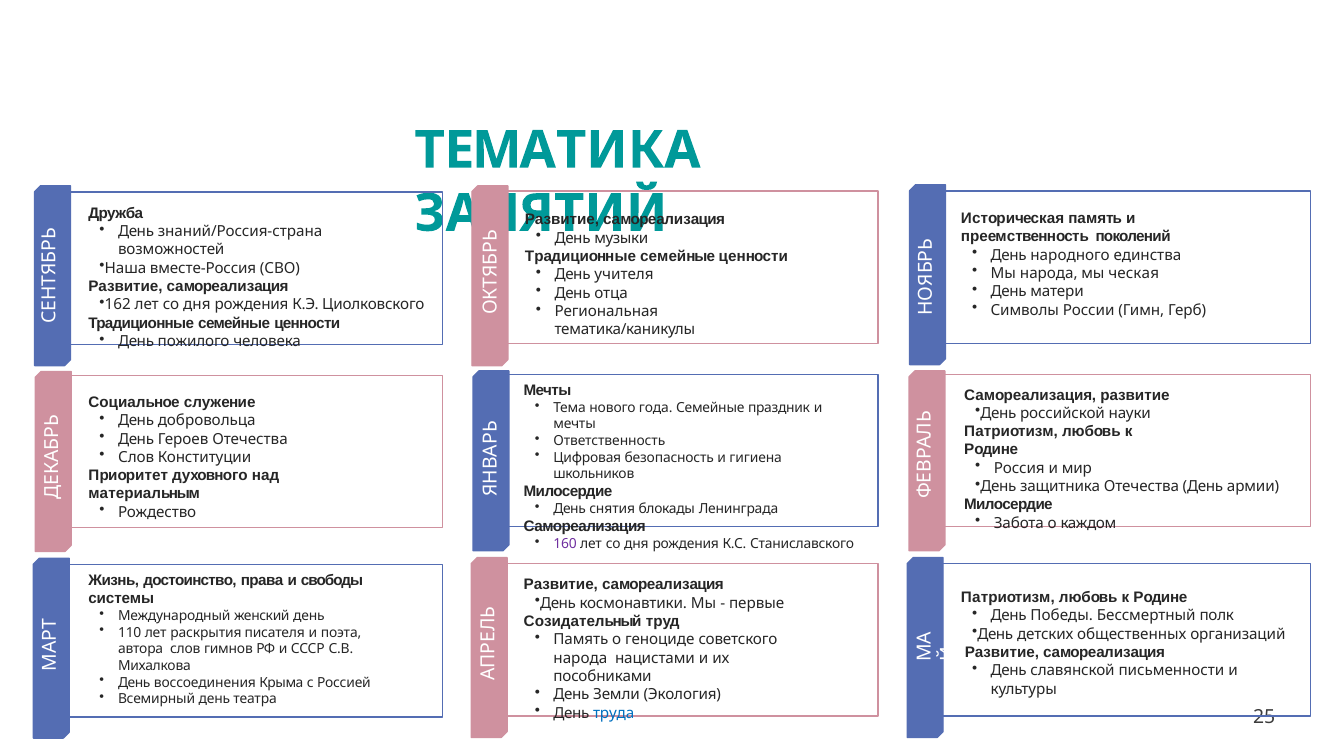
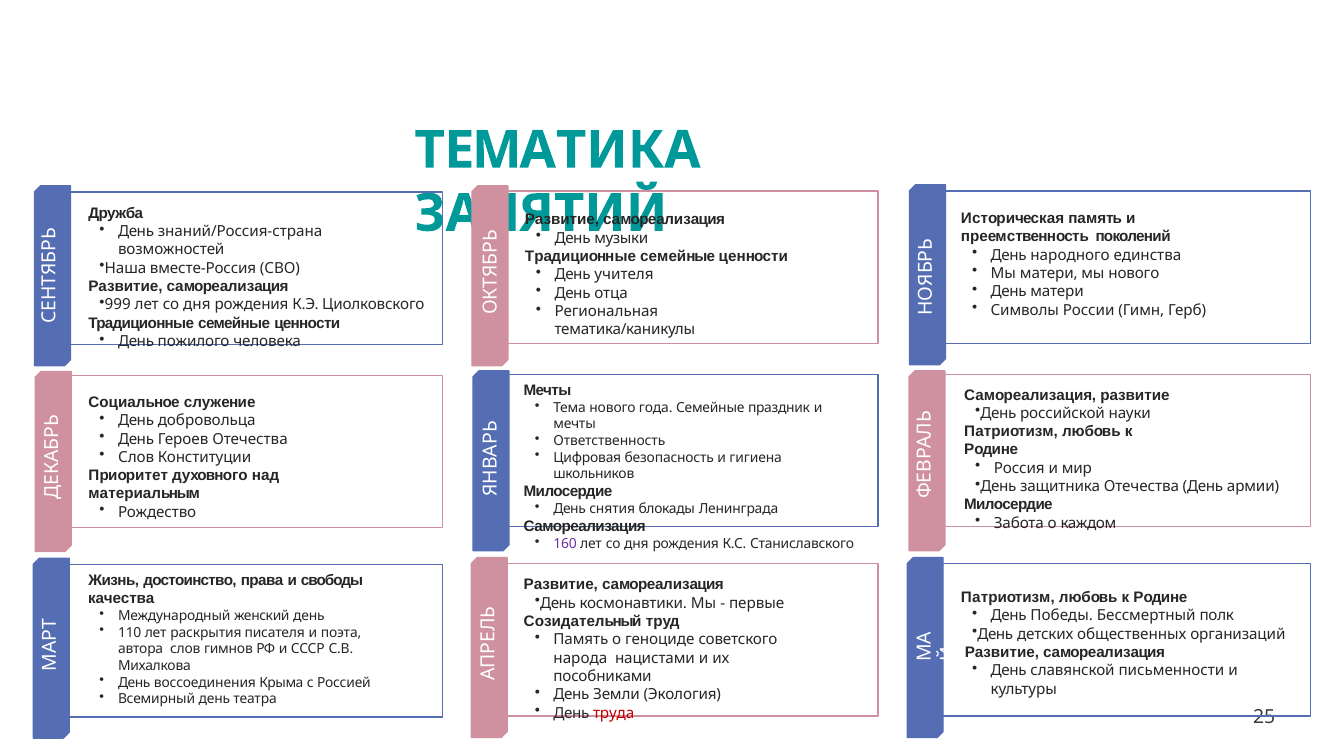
Мы народа: народа -> матери
мы ческая: ческая -> нового
162: 162 -> 999
системы: системы -> качества
труда colour: blue -> red
